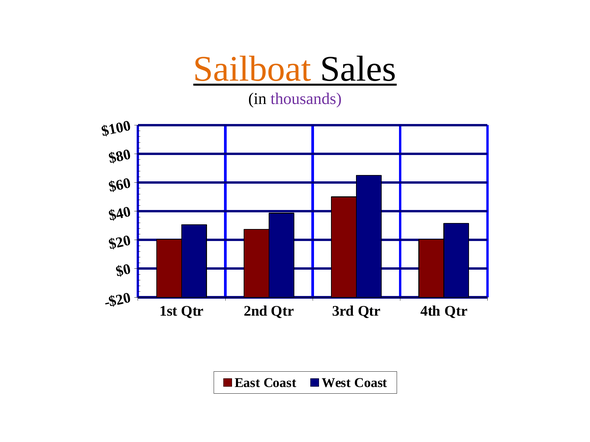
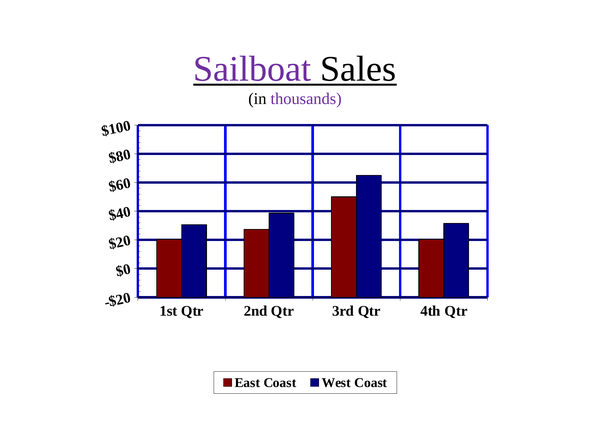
Sailboat colour: orange -> purple
